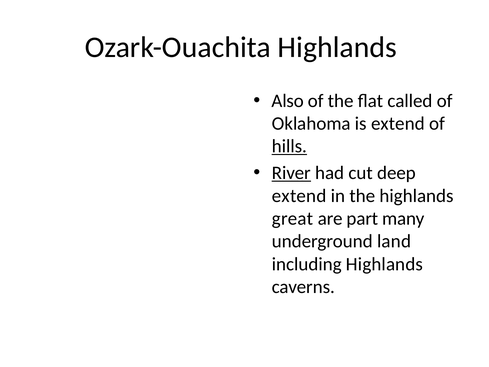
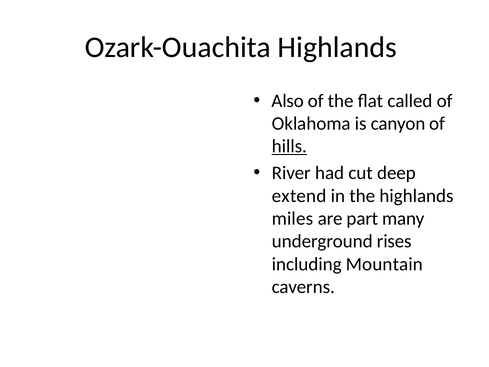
is extend: extend -> canyon
River underline: present -> none
great: great -> miles
land: land -> rises
including Highlands: Highlands -> Mountain
